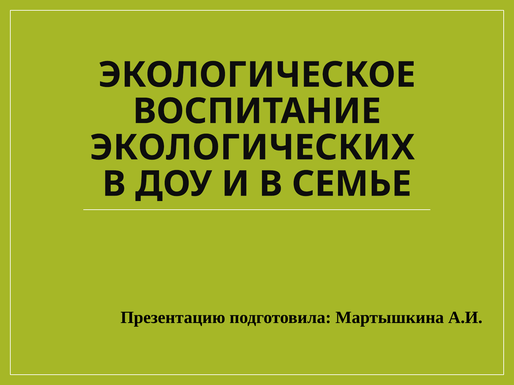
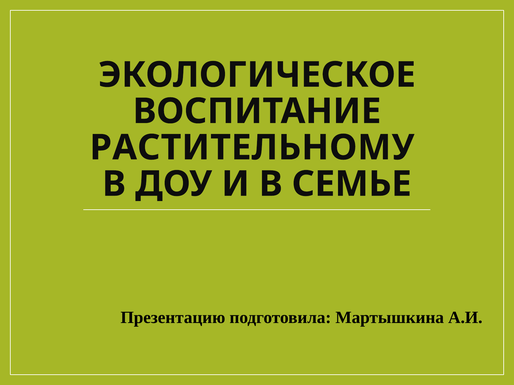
ЭКОЛОГИЧЕСКИХ: ЭКОЛОГИЧЕСКИХ -> РАСТИТЕЛЬНОМУ
